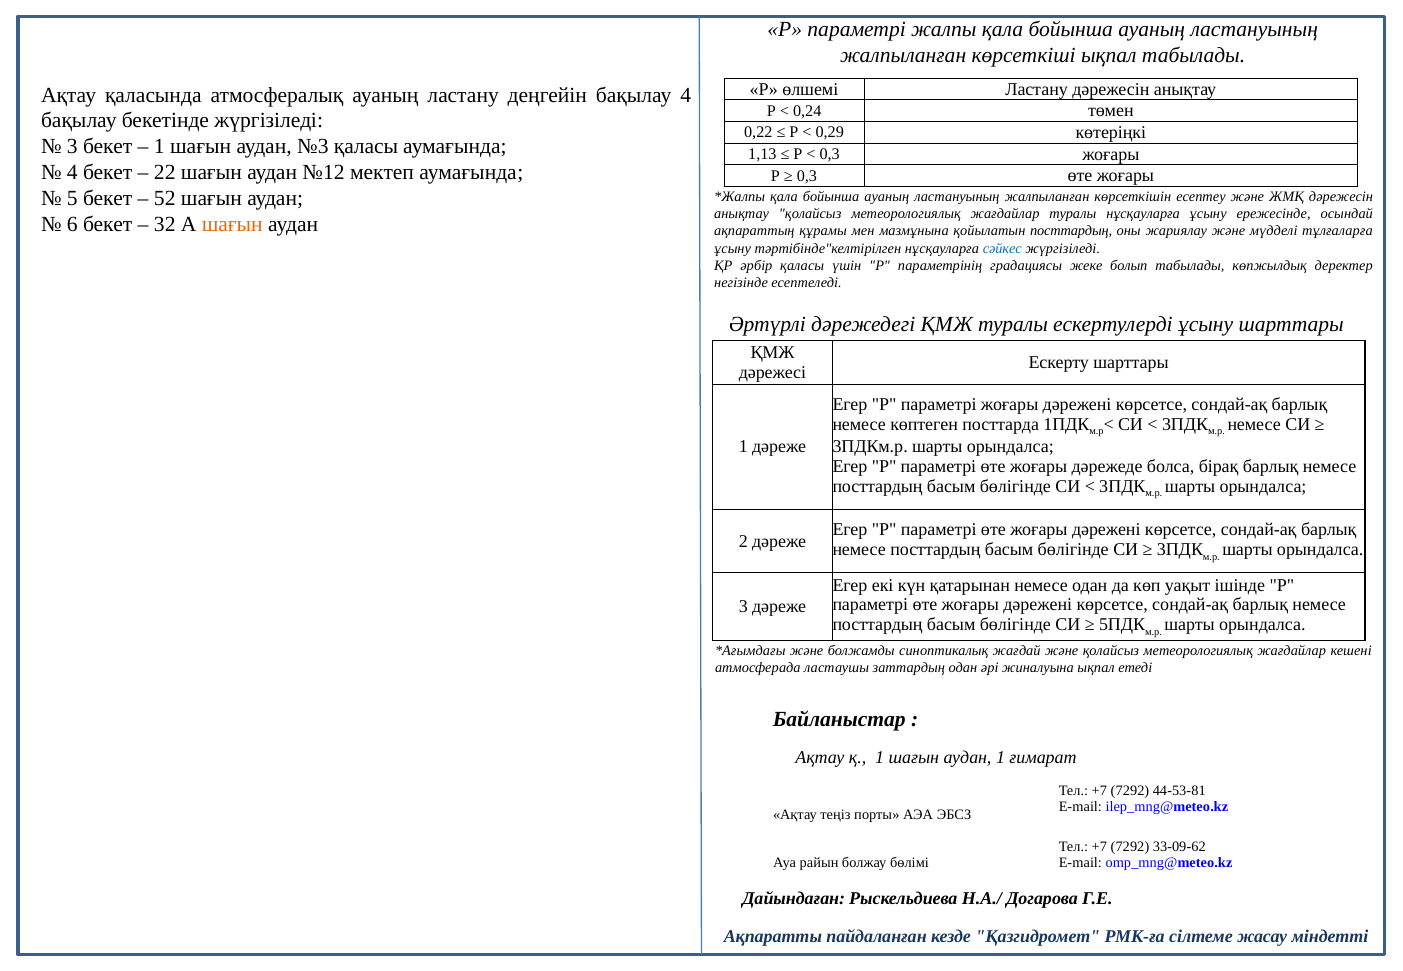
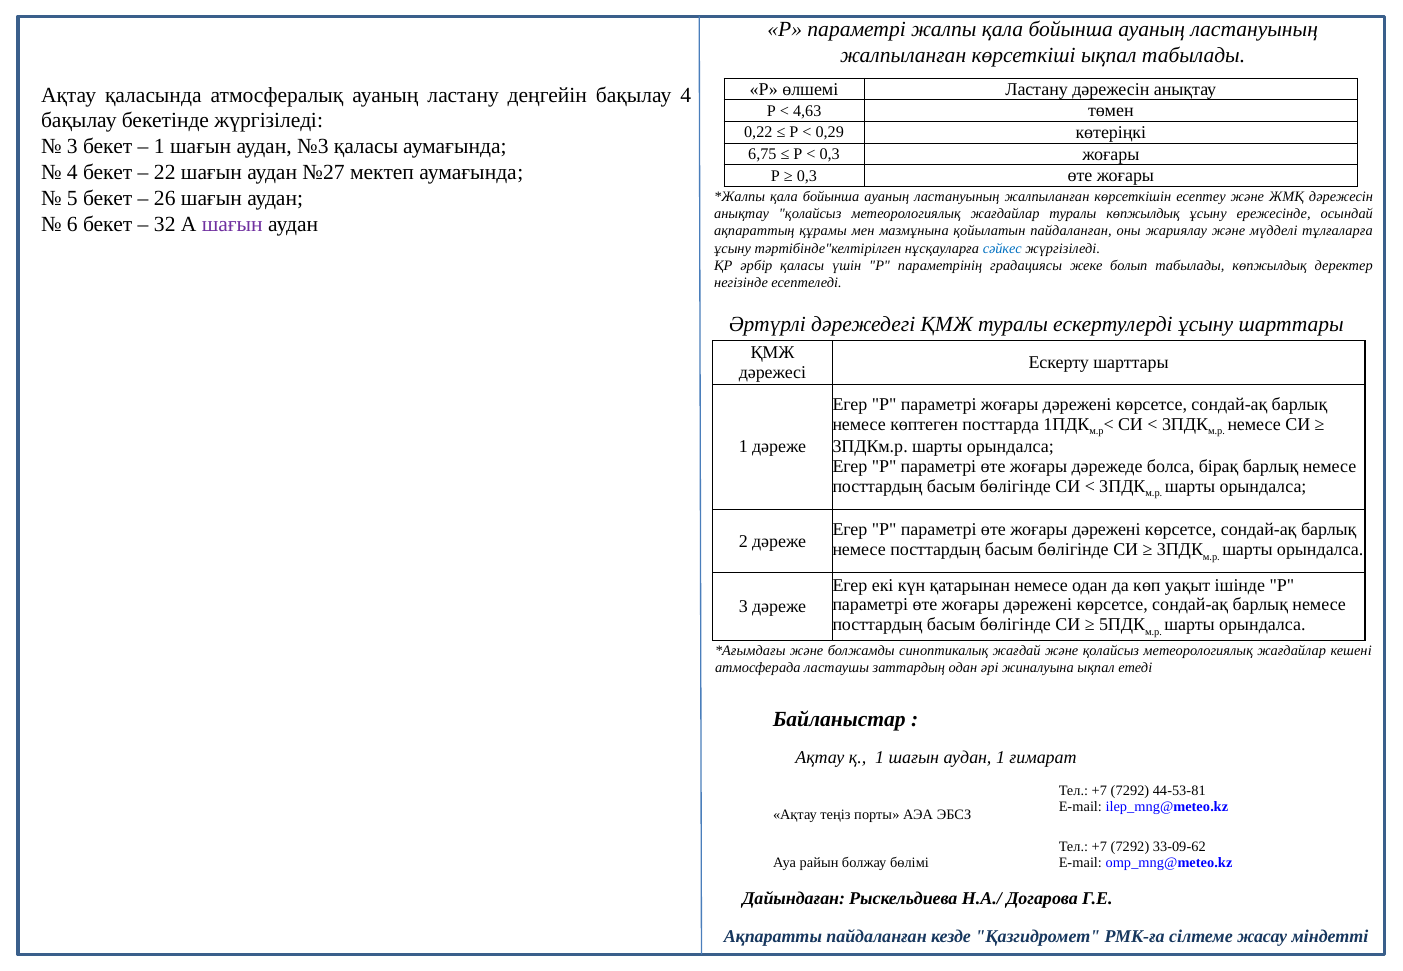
0,24: 0,24 -> 4,63
1,13: 1,13 -> 6,75
№12: №12 -> №27
52: 52 -> 26
туралы нұсқауларға: нұсқауларға -> көпжылдық
шағын at (232, 224) colour: orange -> purple
қойылатын посттардың: посттардың -> пайдаланған
